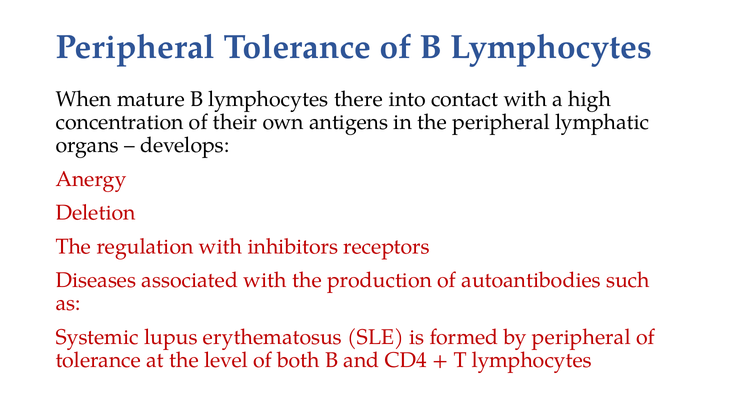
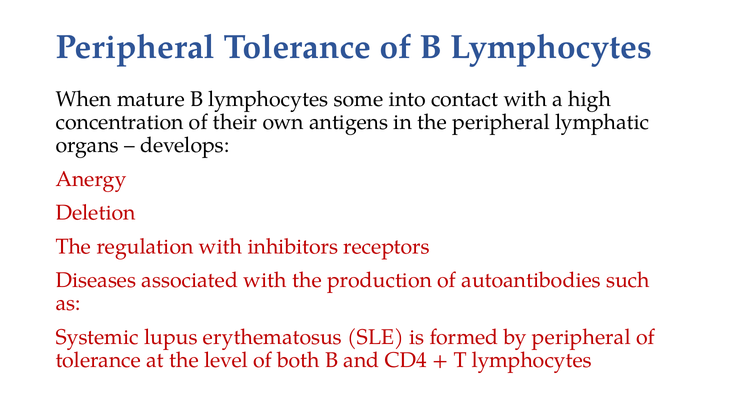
there: there -> some
